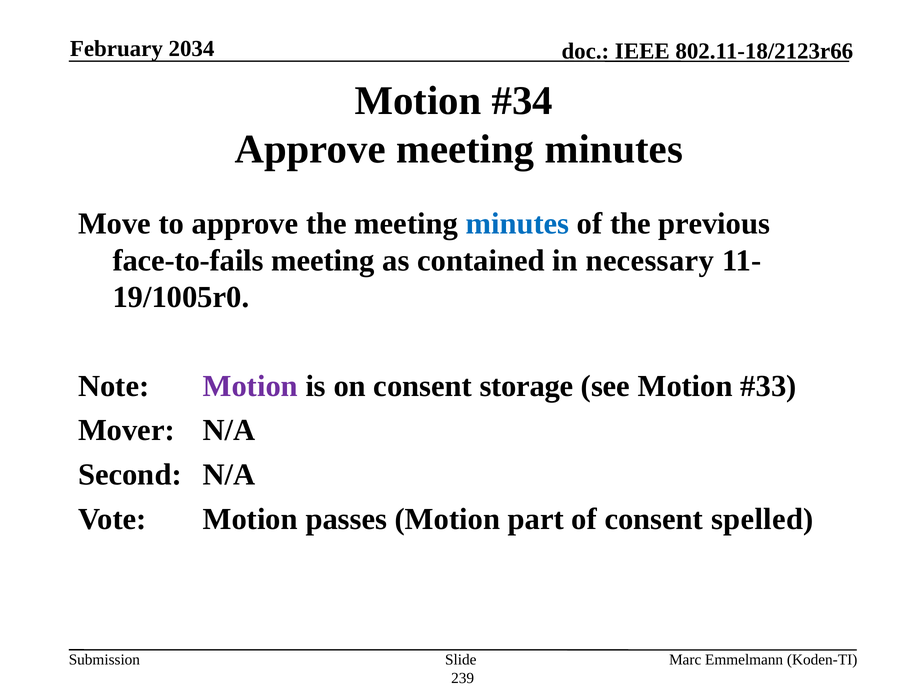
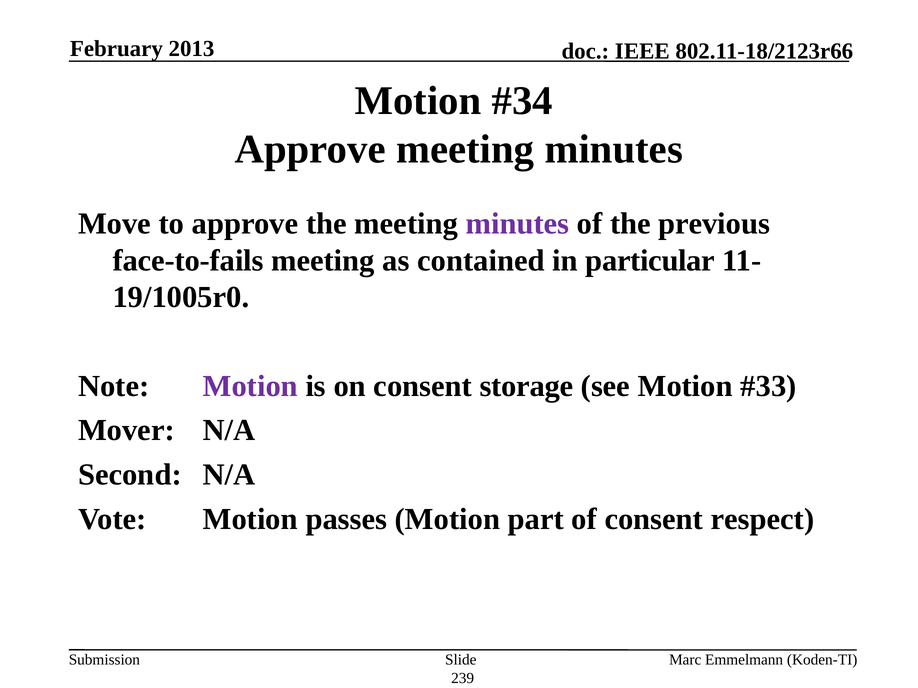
2034: 2034 -> 2013
minutes at (517, 224) colour: blue -> purple
necessary: necessary -> particular
spelled: spelled -> respect
